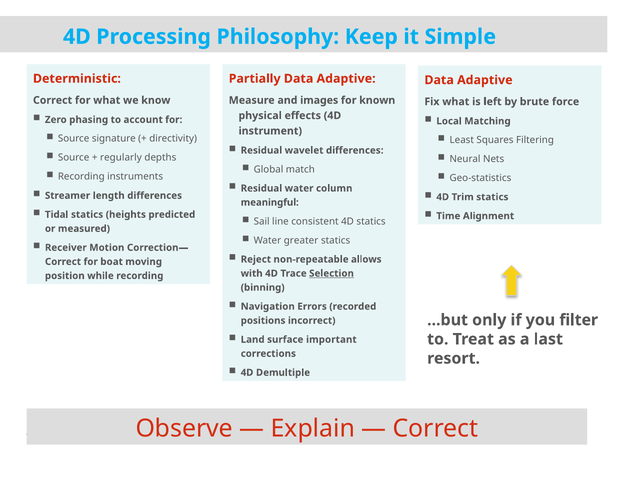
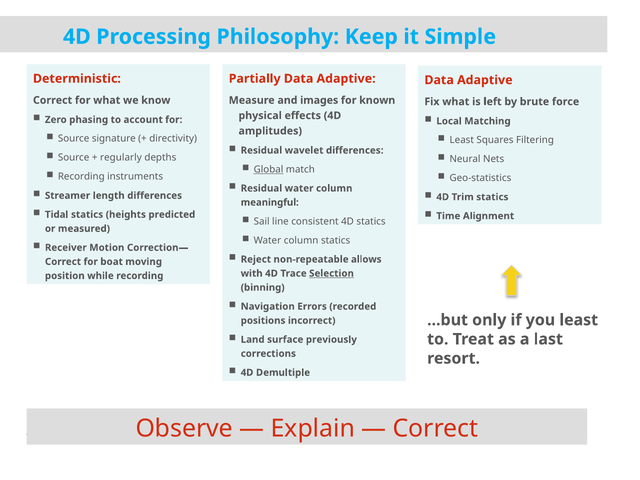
instrument: instrument -> amplitudes
Global underline: none -> present
greater at (301, 240): greater -> column
you filter: filter -> least
important: important -> previously
